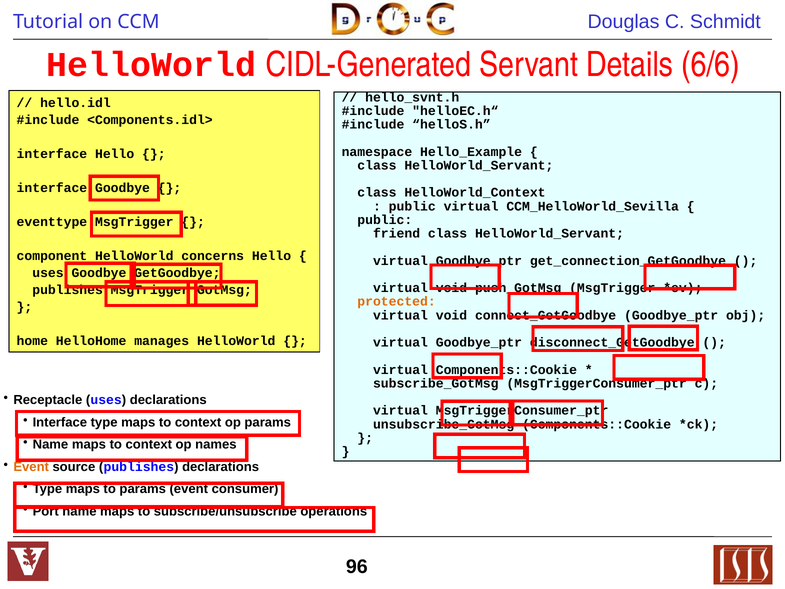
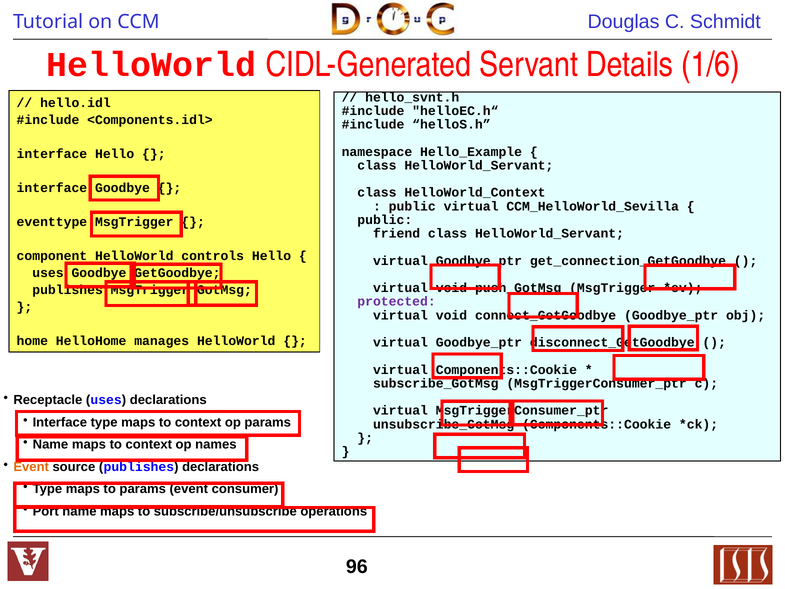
6/6: 6/6 -> 1/6
concerns: concerns -> controls
protected colour: orange -> purple
